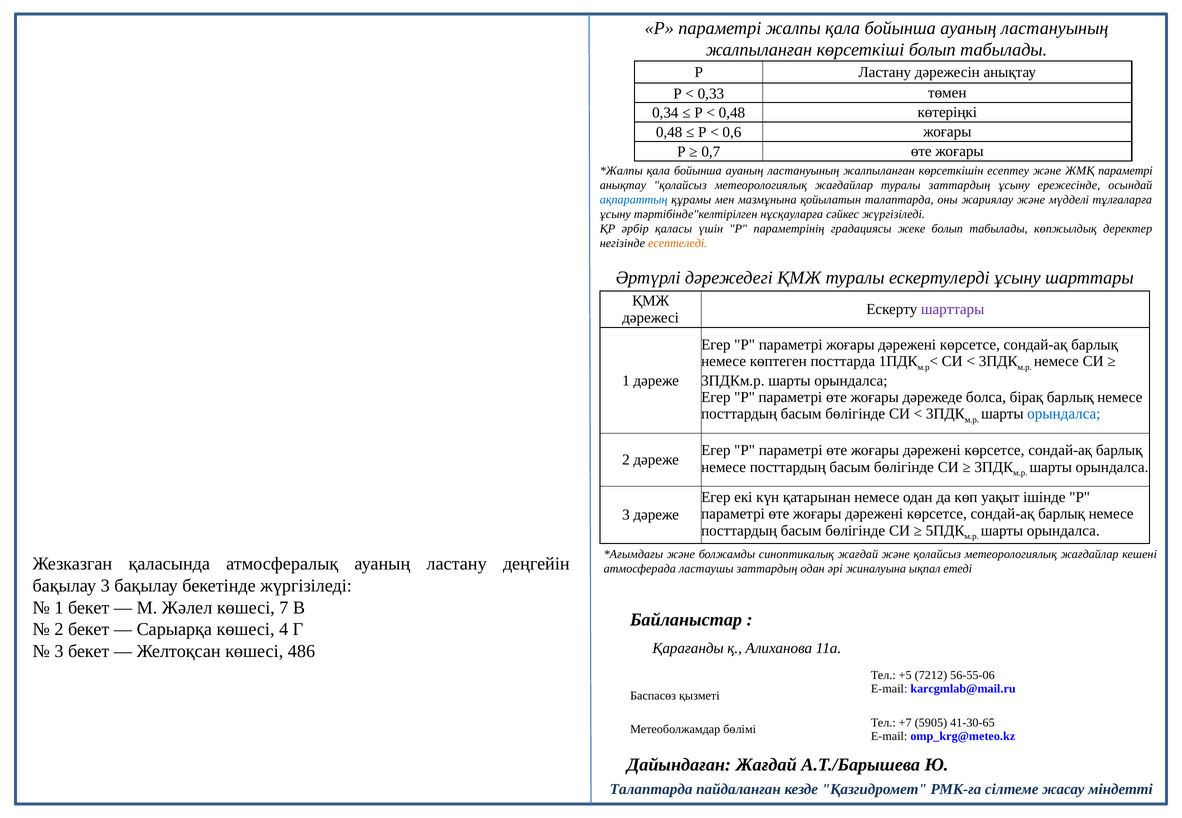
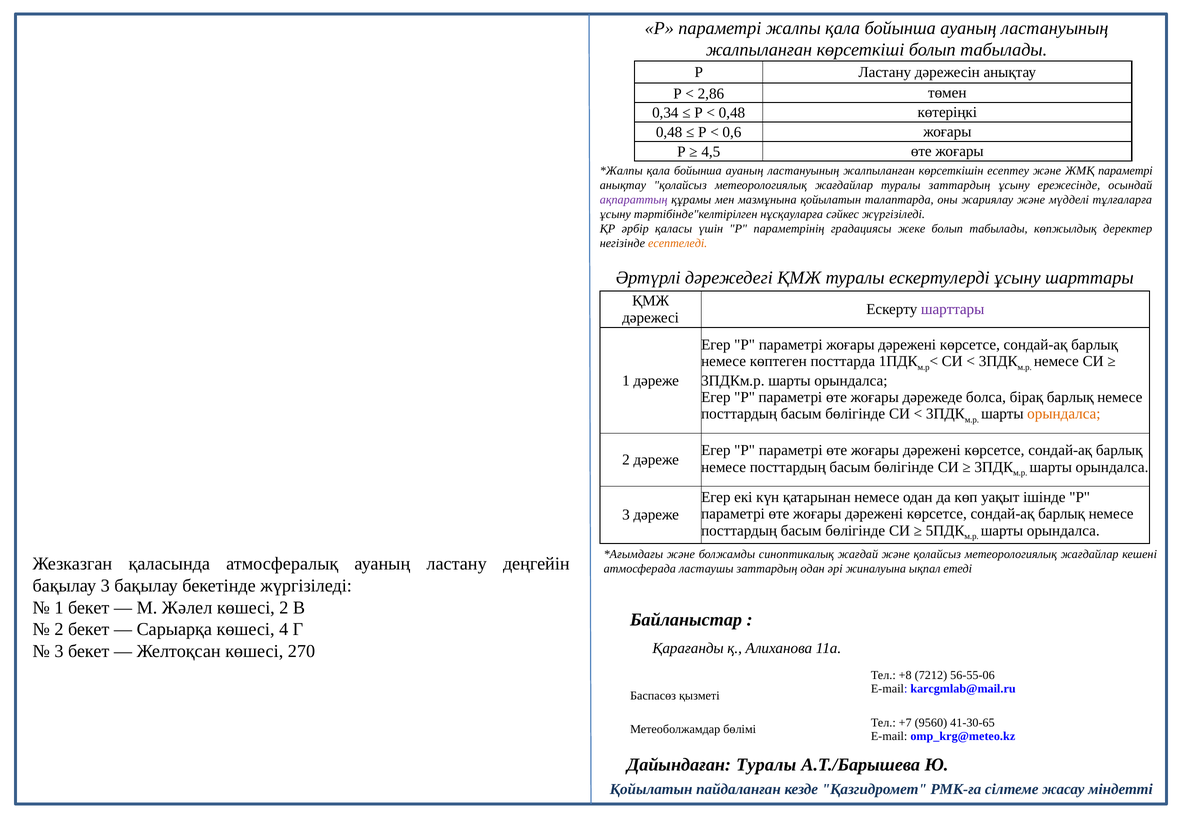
0,33: 0,33 -> 2,86
0,7: 0,7 -> 4,5
ақпараттың colour: blue -> purple
орындалса at (1064, 414) colour: blue -> orange
көшесі 7: 7 -> 2
486: 486 -> 270
+5: +5 -> +8
5905: 5905 -> 9560
Дайындаған Жағдай: Жағдай -> Туралы
Талаптарда at (651, 789): Талаптарда -> Қойылатын
